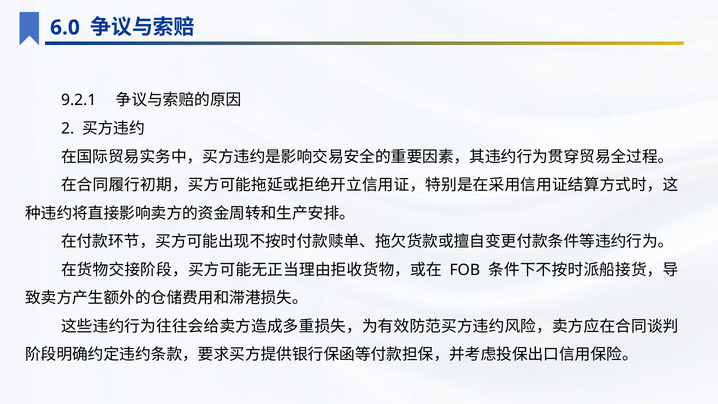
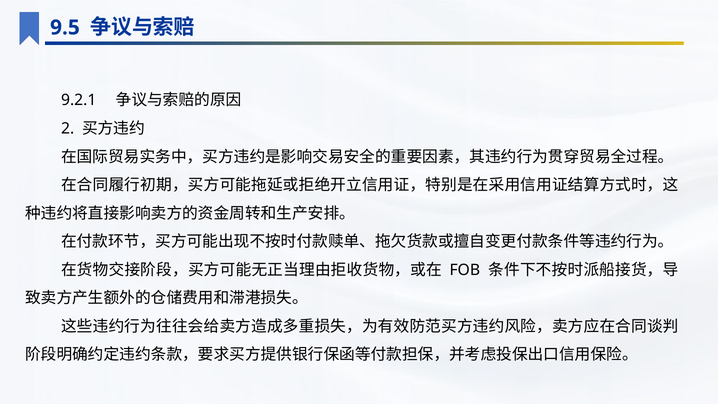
6.0: 6.0 -> 9.5
